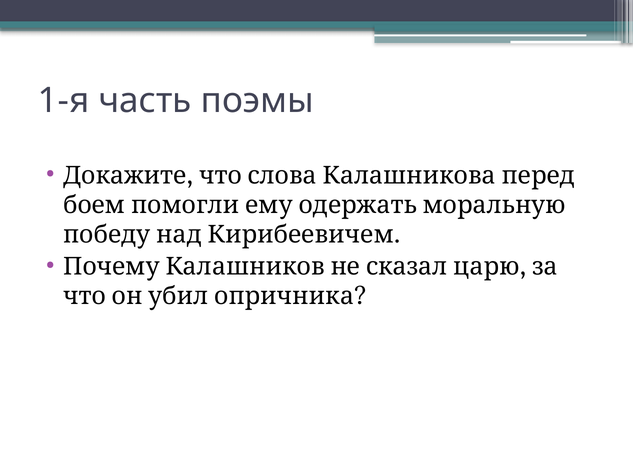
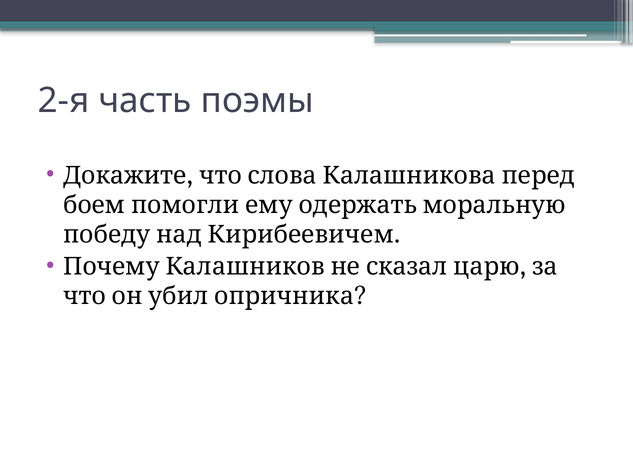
1-я: 1-я -> 2-я
